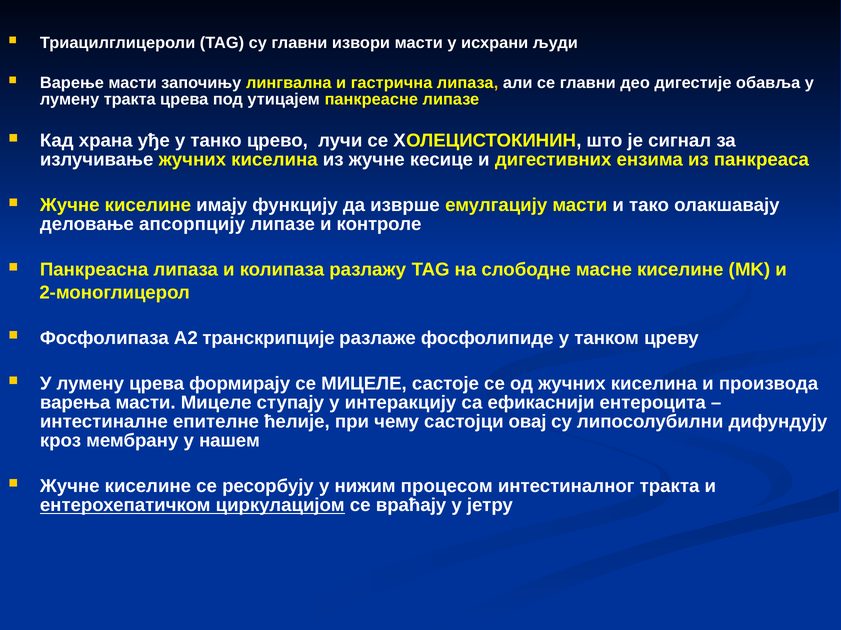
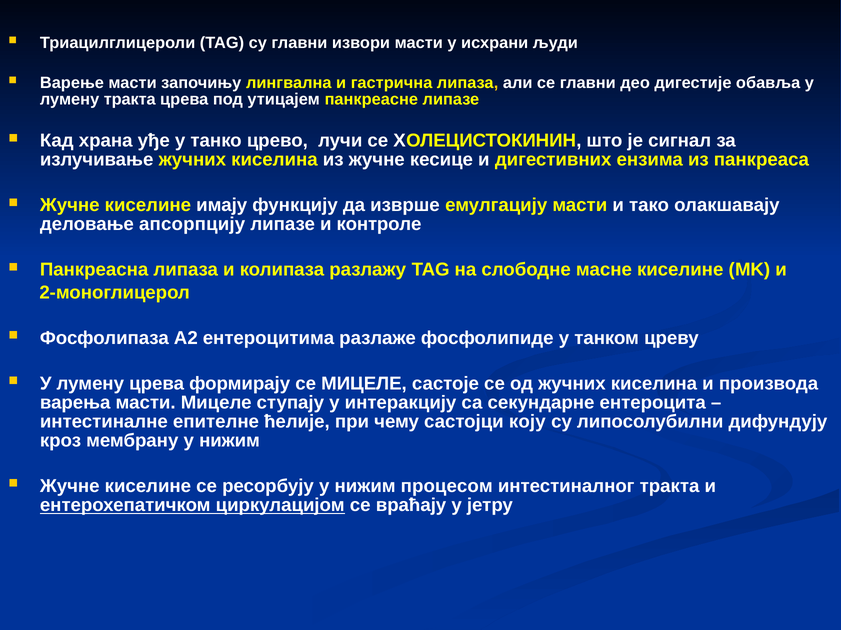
транскрипције: транскрипције -> ентероцитима
ефикаснији: ефикаснији -> секундарне
овај: овај -> коју
мембрану у нашем: нашем -> нижим
